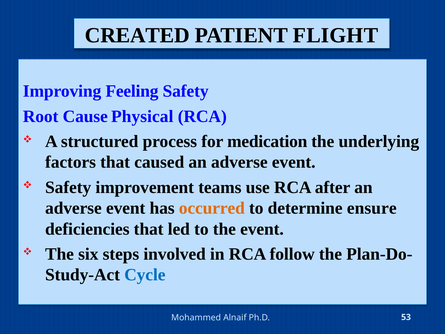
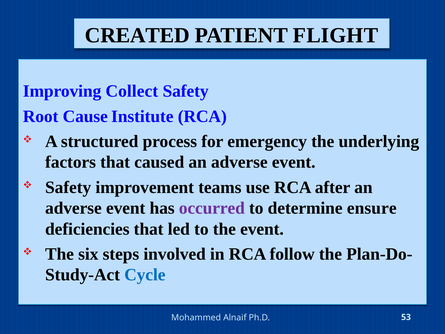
Feeling: Feeling -> Collect
Physical: Physical -> Institute
medication: medication -> emergency
occurred colour: orange -> purple
